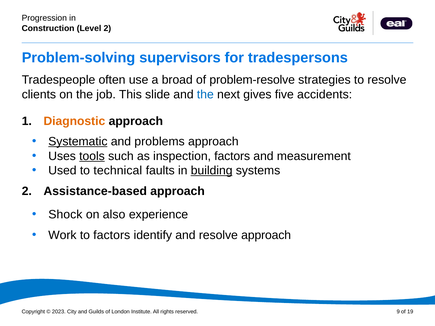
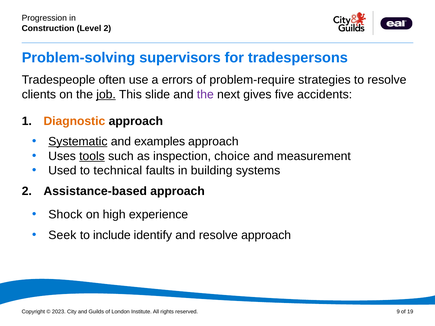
broad: broad -> errors
problem-resolve: problem-resolve -> problem-require
job underline: none -> present
the at (205, 95) colour: blue -> purple
problems: problems -> examples
inspection factors: factors -> choice
building underline: present -> none
also: also -> high
Work: Work -> Seek
to factors: factors -> include
